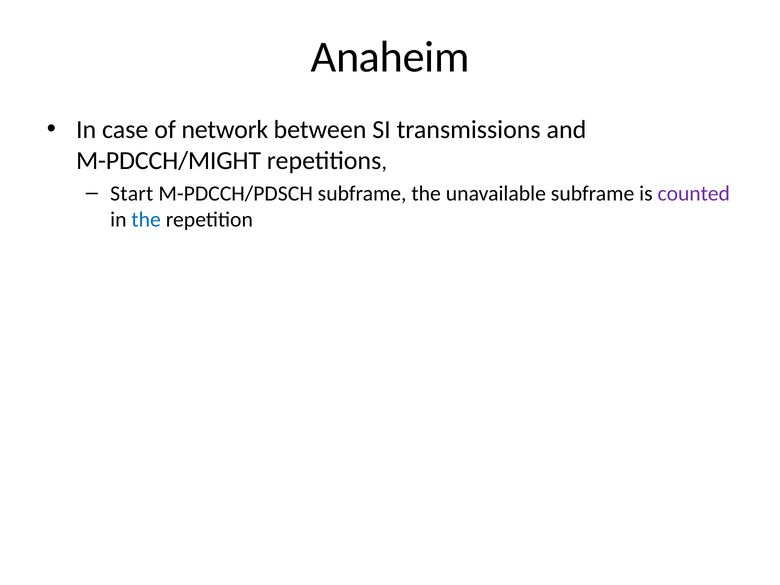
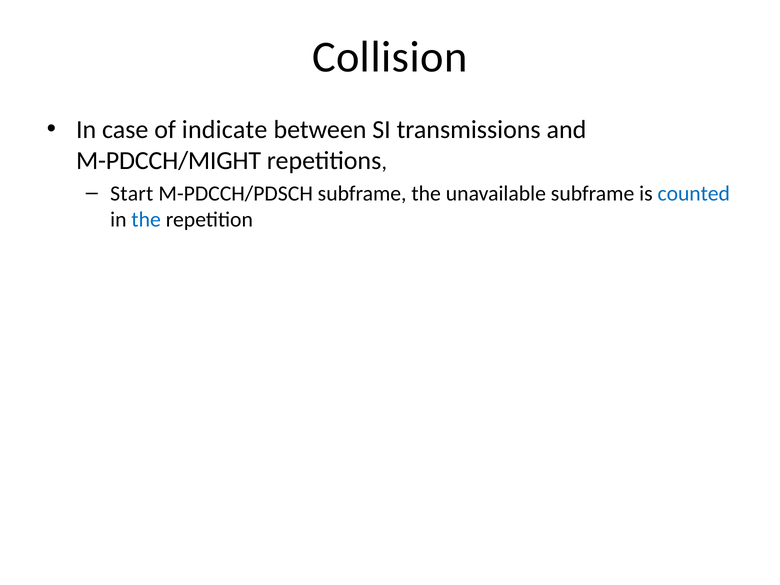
Anaheim: Anaheim -> Collision
network: network -> indicate
counted colour: purple -> blue
